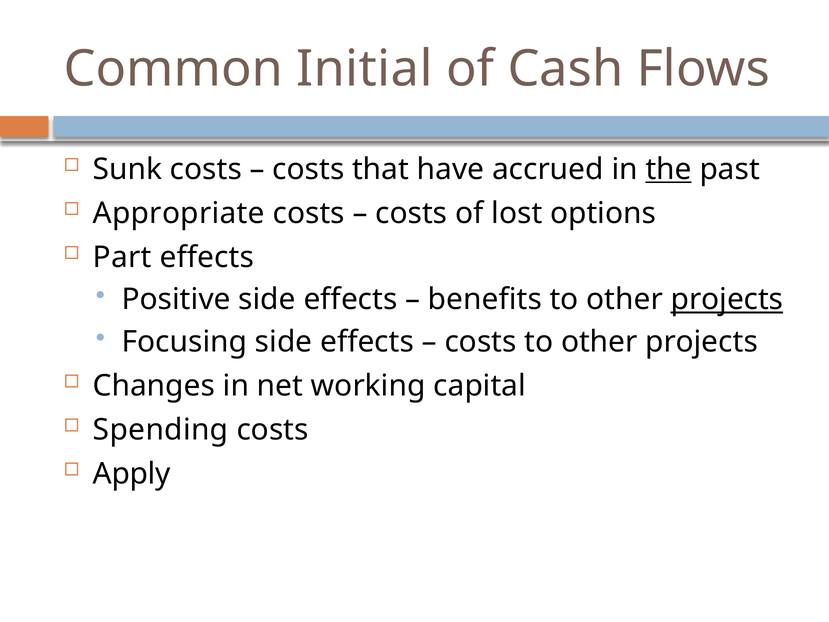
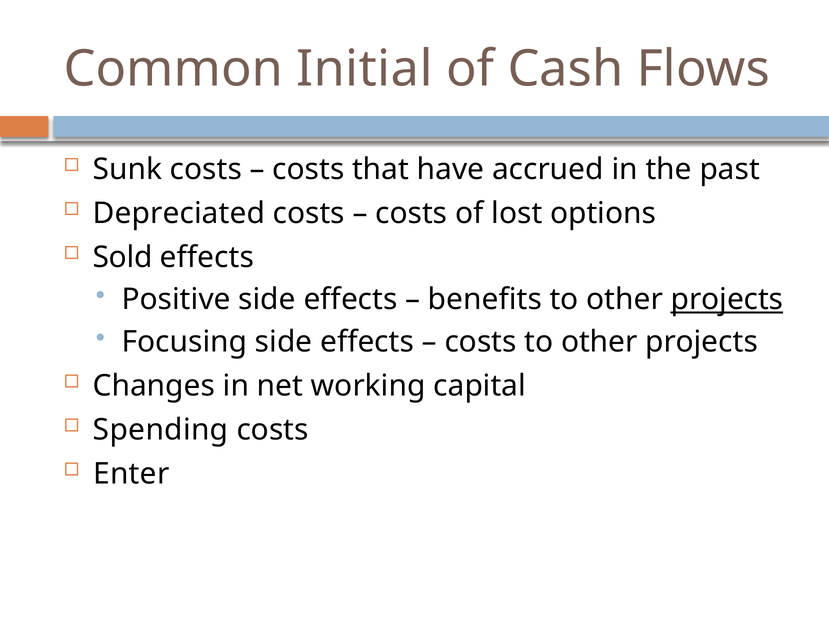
the underline: present -> none
Appropriate: Appropriate -> Depreciated
Part: Part -> Sold
Apply: Apply -> Enter
